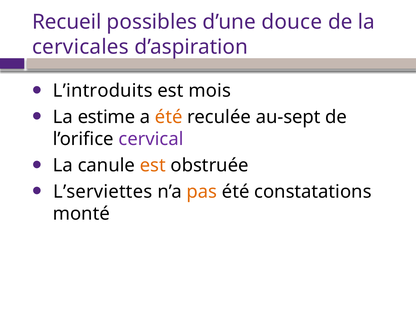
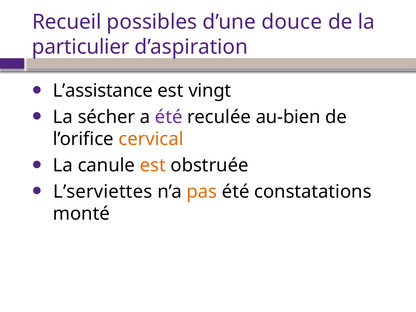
cervicales: cervicales -> particulier
L’introduits: L’introduits -> L’assistance
mois: mois -> vingt
estime: estime -> sécher
été at (169, 117) colour: orange -> purple
au-sept: au-sept -> au-bien
cervical colour: purple -> orange
